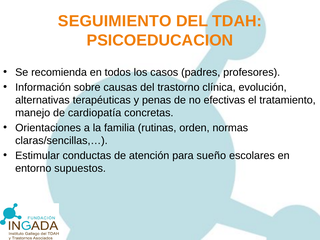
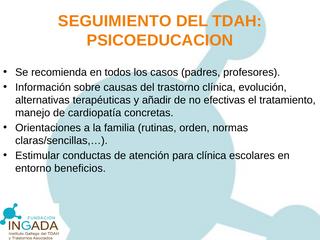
penas: penas -> añadir
para sueño: sueño -> clínica
supuestos: supuestos -> beneficios
